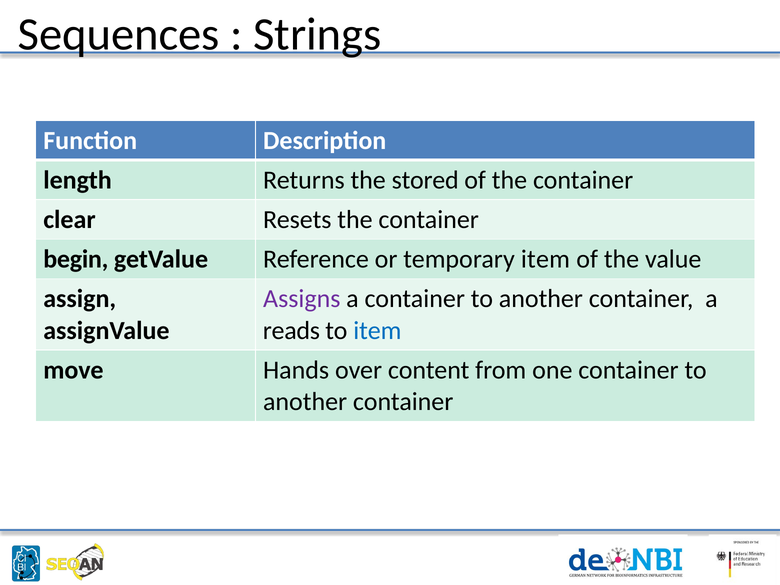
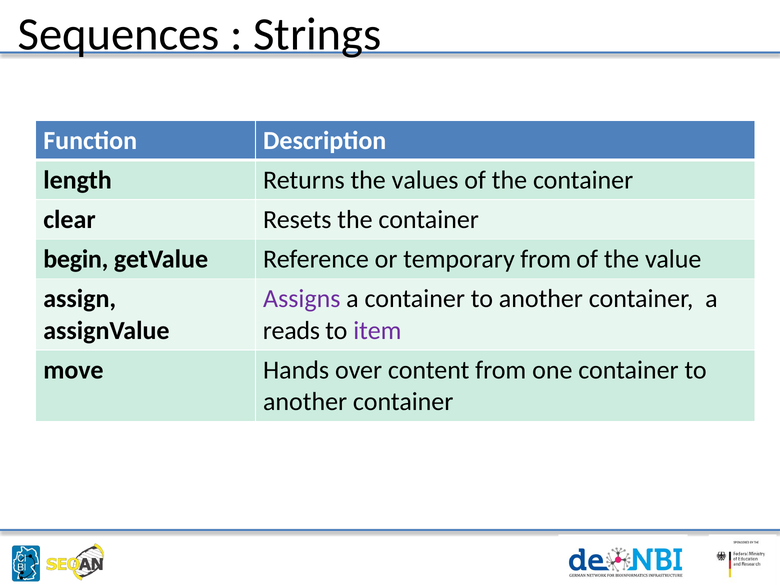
stored: stored -> values
temporary item: item -> from
item at (377, 331) colour: blue -> purple
